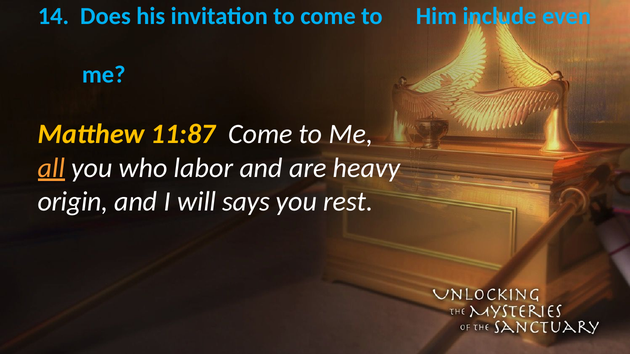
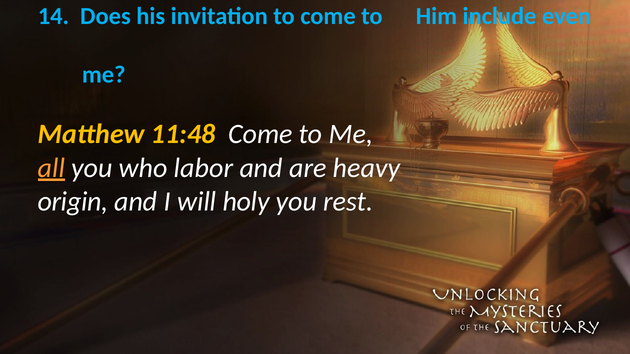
11:87: 11:87 -> 11:48
says: says -> holy
